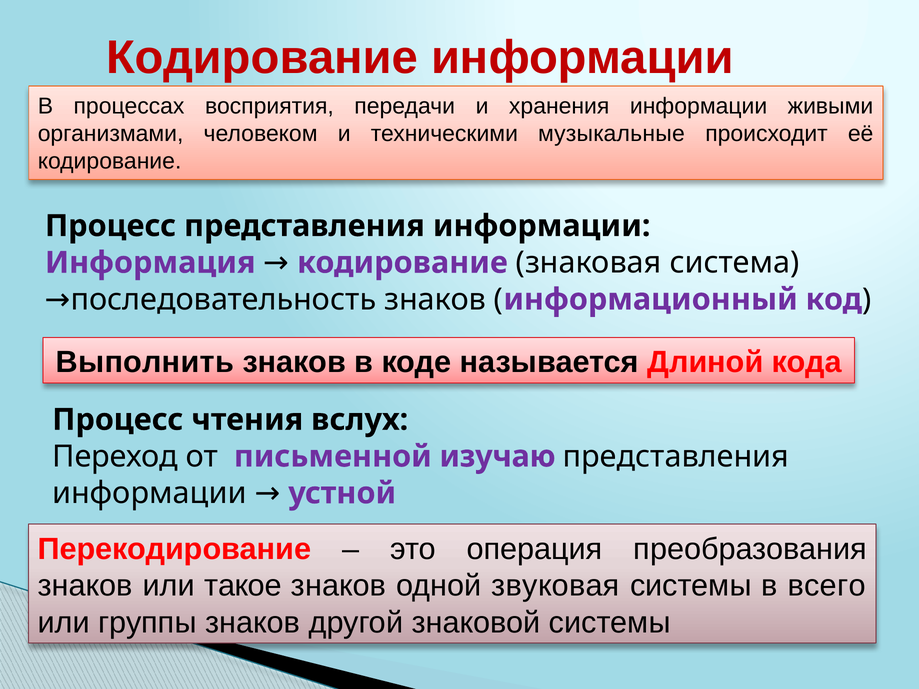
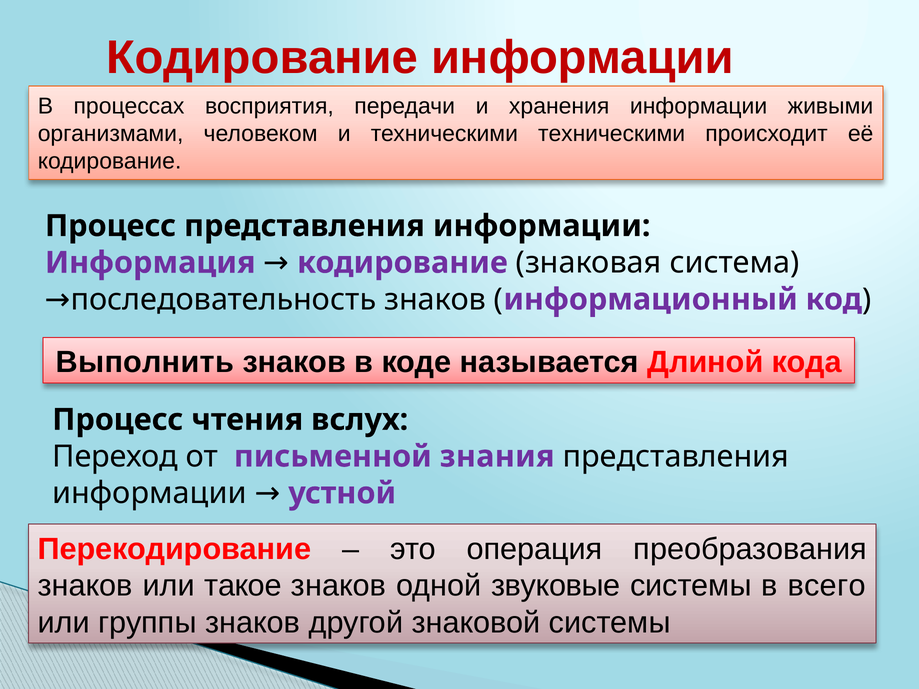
техническими музыкальные: музыкальные -> техническими
изучаю: изучаю -> знания
звуковая: звуковая -> звуковые
